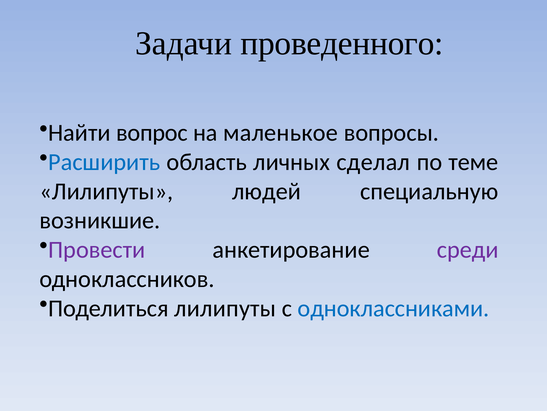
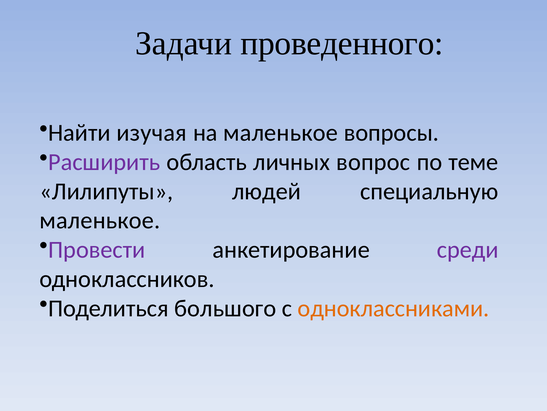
вопрос: вопрос -> изучая
Расширить colour: blue -> purple
сделал: сделал -> вопрос
возникшие at (100, 220): возникшие -> маленькое
Поделиться лилипуты: лилипуты -> большого
одноклассниками colour: blue -> orange
